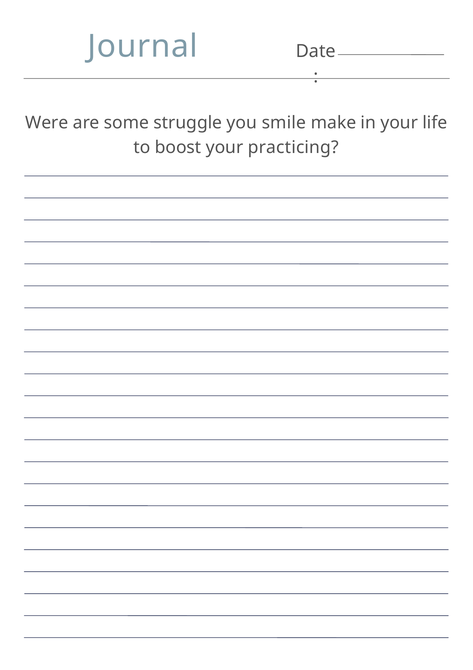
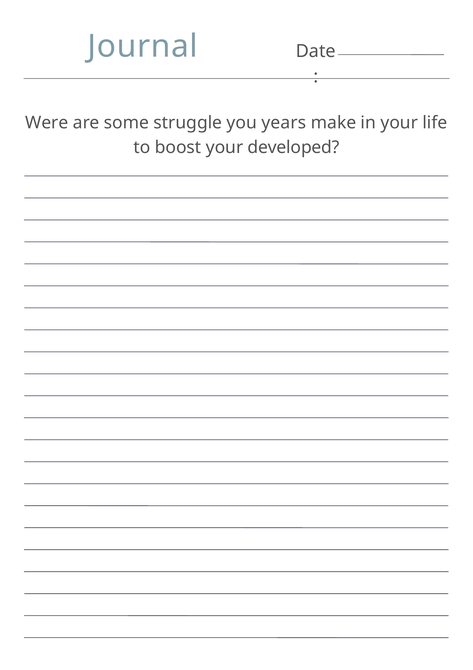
smile: smile -> years
practicing: practicing -> developed
